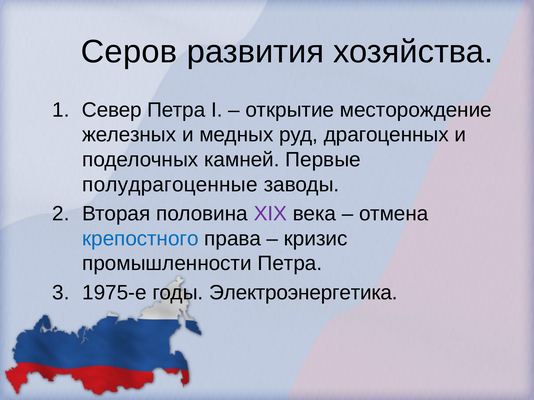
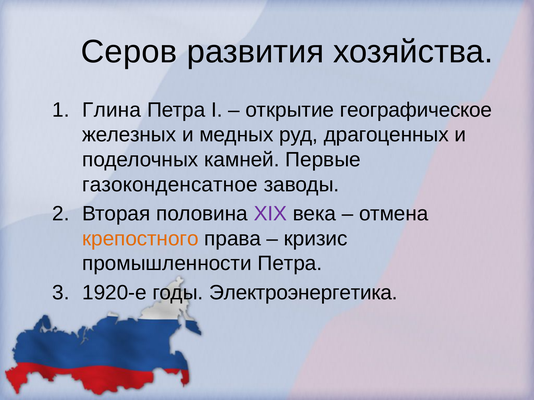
Север: Север -> Глина
месторождение: месторождение -> географическое
полудрагоценные: полудрагоценные -> газоконденсатное
крепостного colour: blue -> orange
1975-е: 1975-е -> 1920-е
